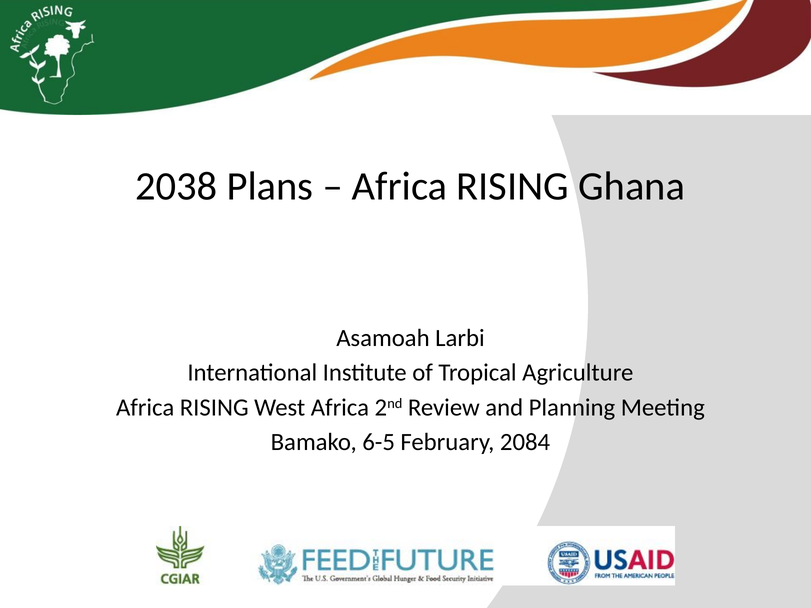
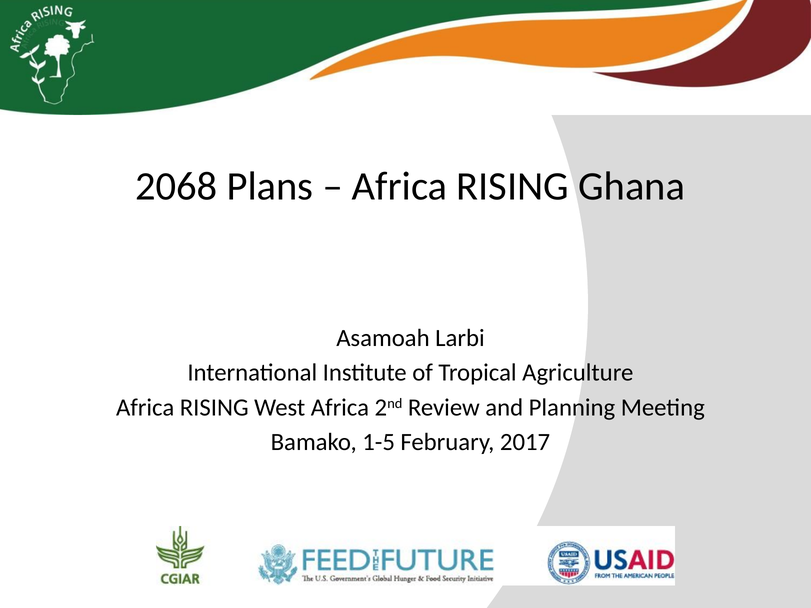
2038: 2038 -> 2068
6-5: 6-5 -> 1-5
2084: 2084 -> 2017
